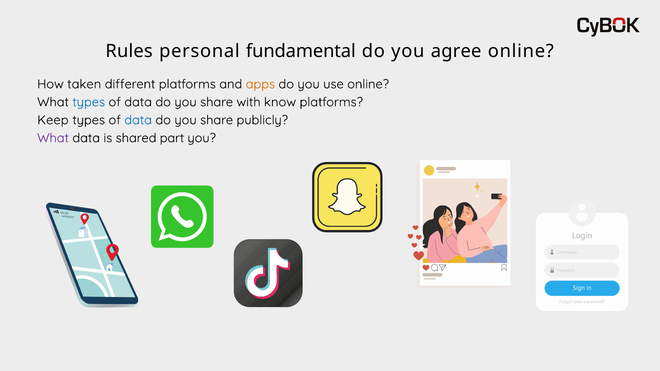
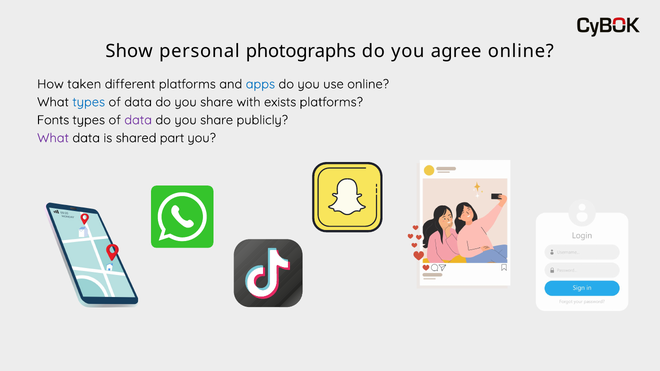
Rules: Rules -> Show
fundamental: fundamental -> photographs
apps colour: orange -> blue
know: know -> exists
Keep: Keep -> Fonts
data at (138, 120) colour: blue -> purple
